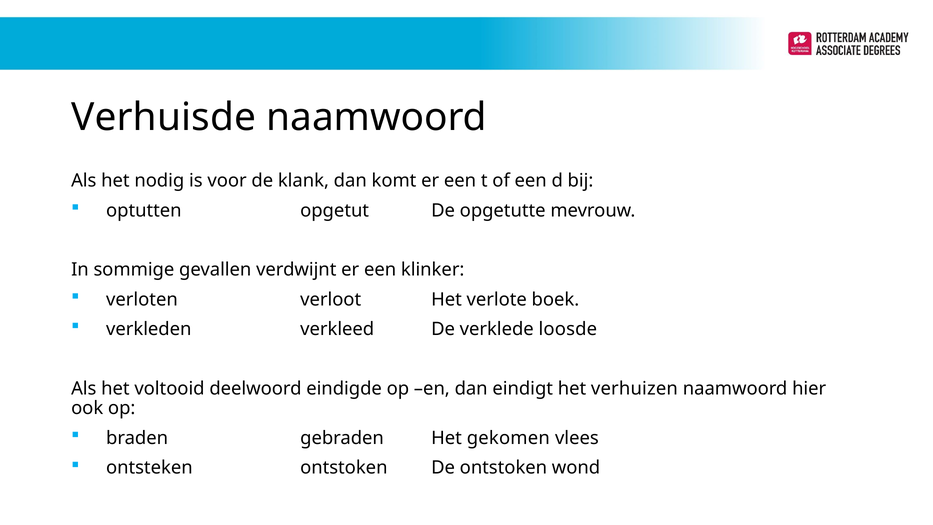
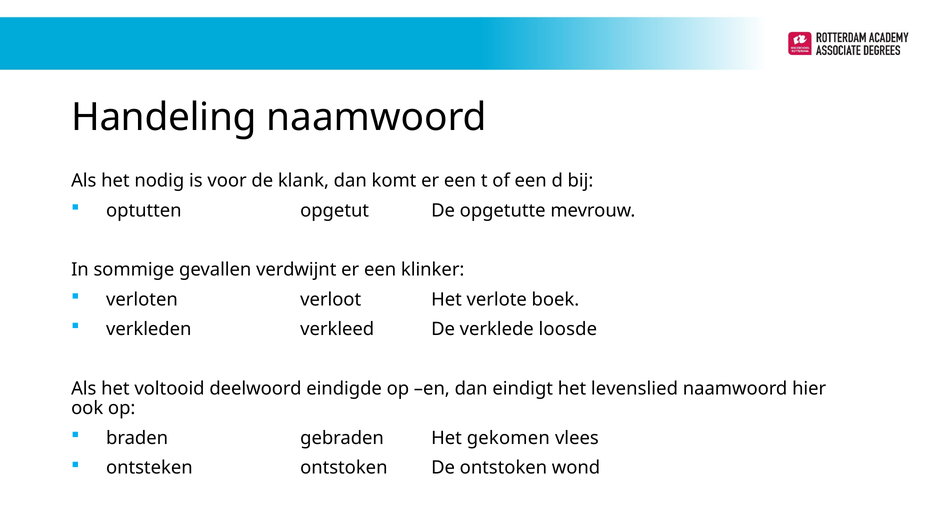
Verhuisde: Verhuisde -> Handeling
verhuizen: verhuizen -> levenslied
